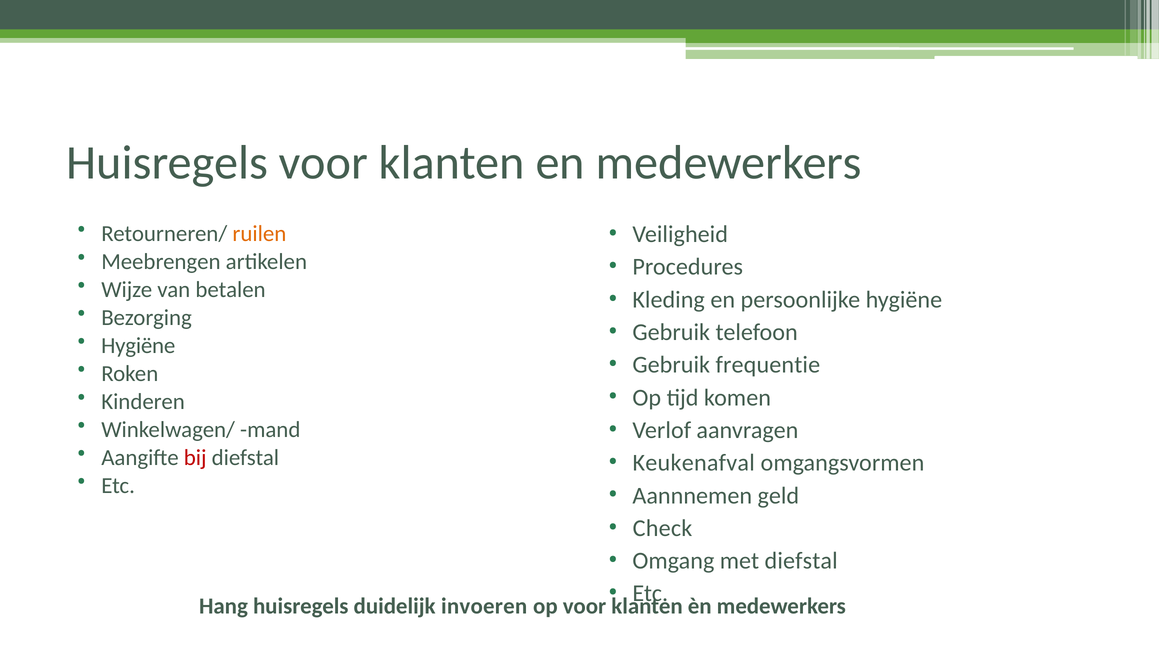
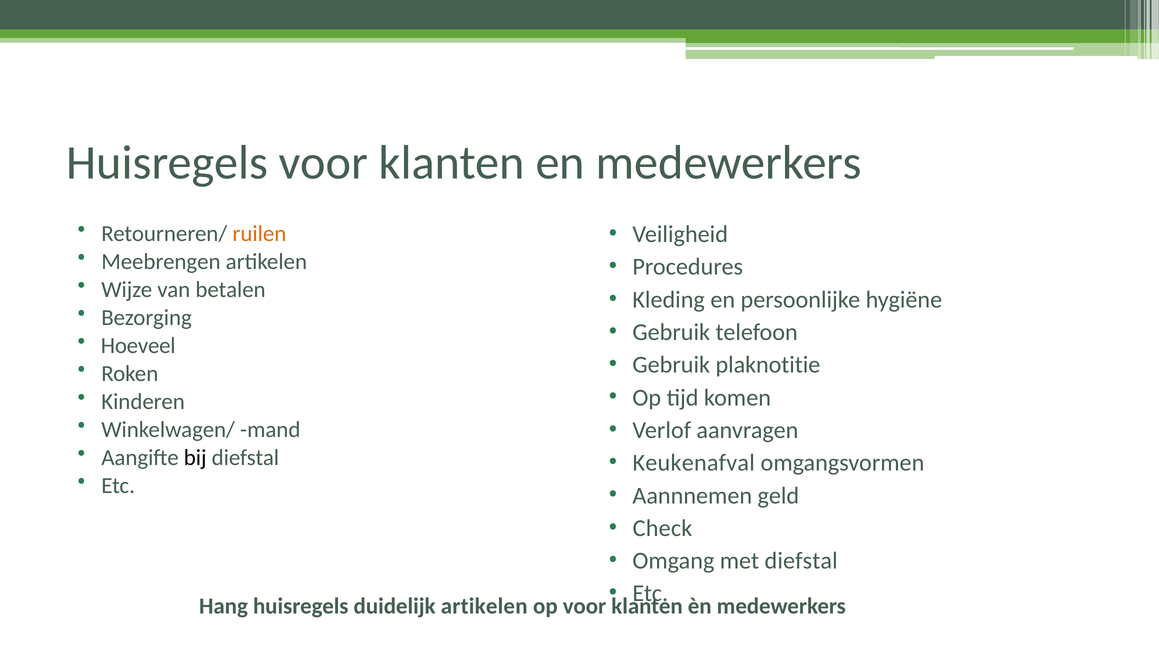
Hygiëne at (138, 346): Hygiëne -> Hoeveel
frequentie: frequentie -> plaknotitie
bij colour: red -> black
duidelijk invoeren: invoeren -> artikelen
